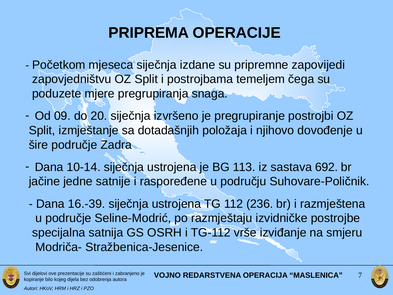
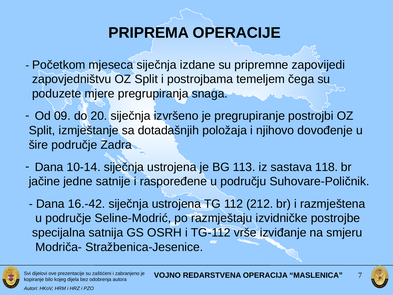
692: 692 -> 118
16.-39: 16.-39 -> 16.-42
236: 236 -> 212
